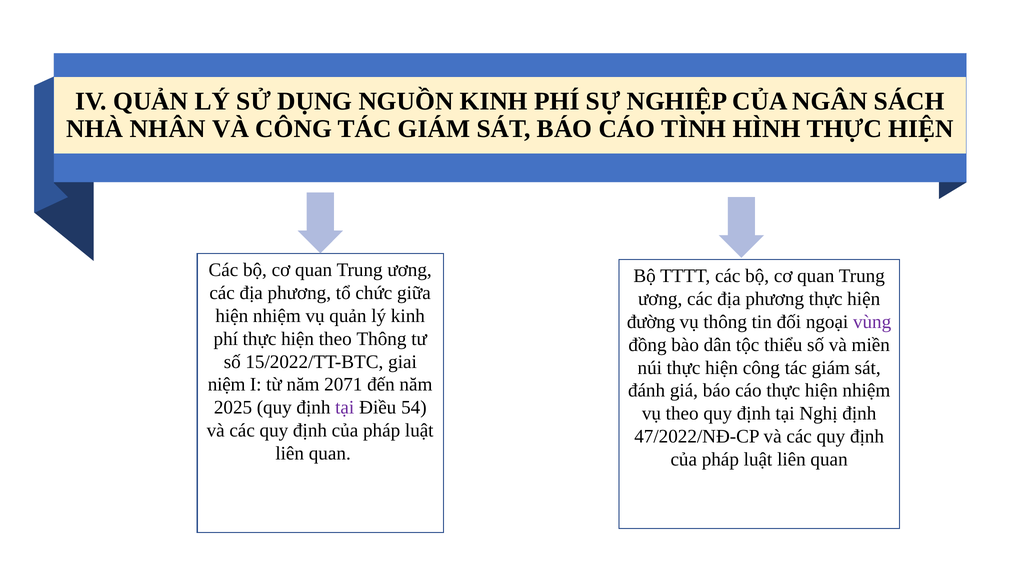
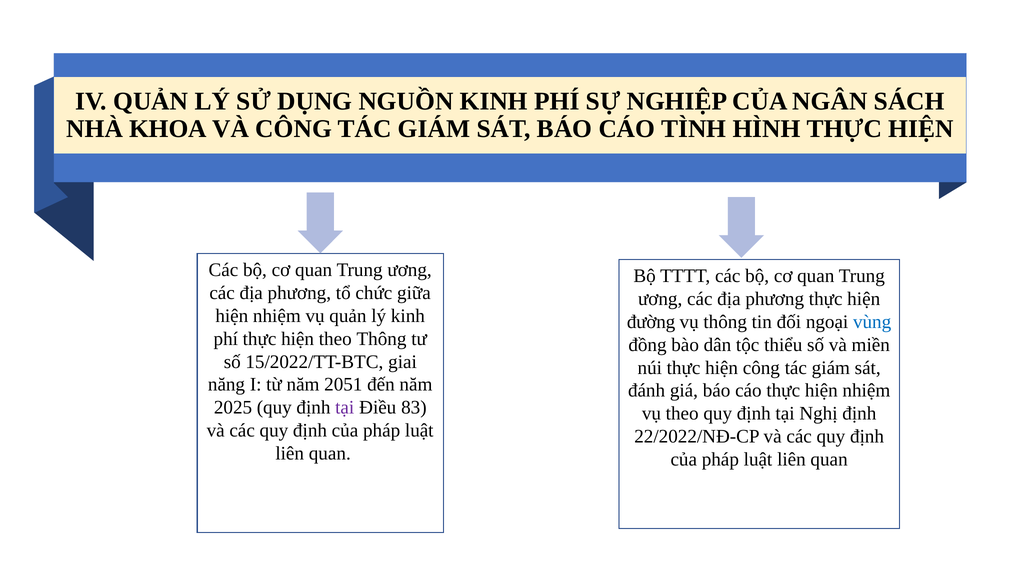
NHÂN: NHÂN -> KHOA
vùng colour: purple -> blue
niệm: niệm -> năng
2071: 2071 -> 2051
54: 54 -> 83
47/2022/NĐ-CP: 47/2022/NĐ-CP -> 22/2022/NĐ-CP
